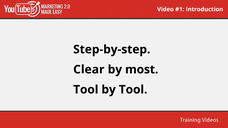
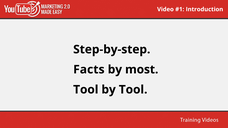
Clear: Clear -> Facts
